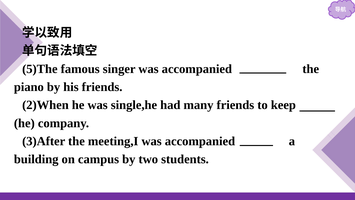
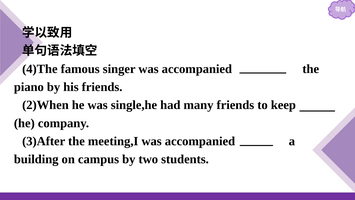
5)The: 5)The -> 4)The
